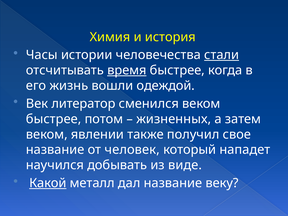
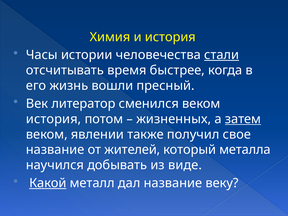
время underline: present -> none
одеждой: одеждой -> пресный
быстрее at (54, 119): быстрее -> история
затем underline: none -> present
человек: человек -> жителей
нападет: нападет -> металла
